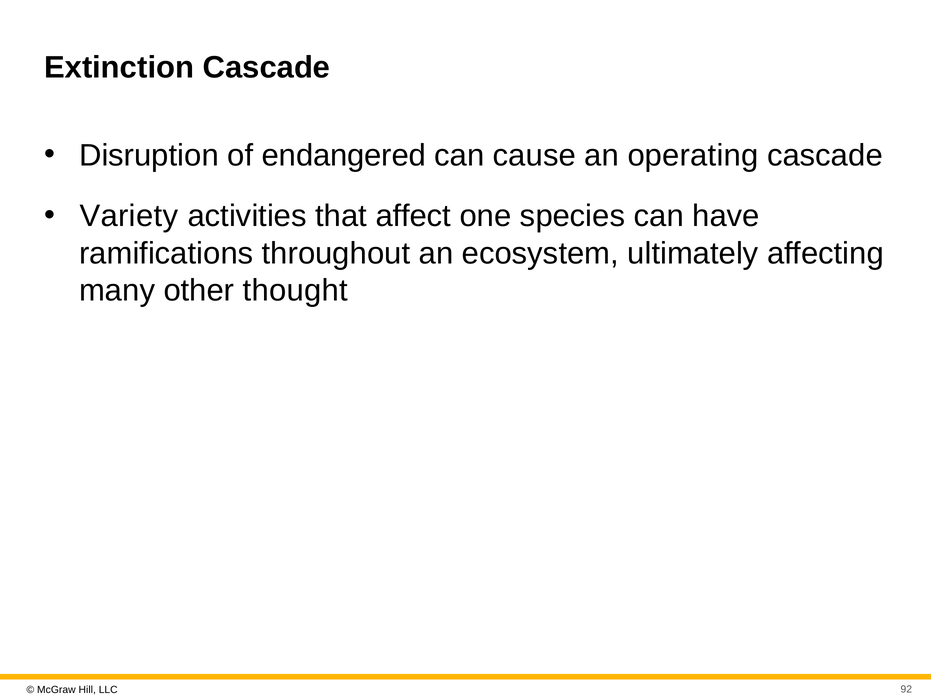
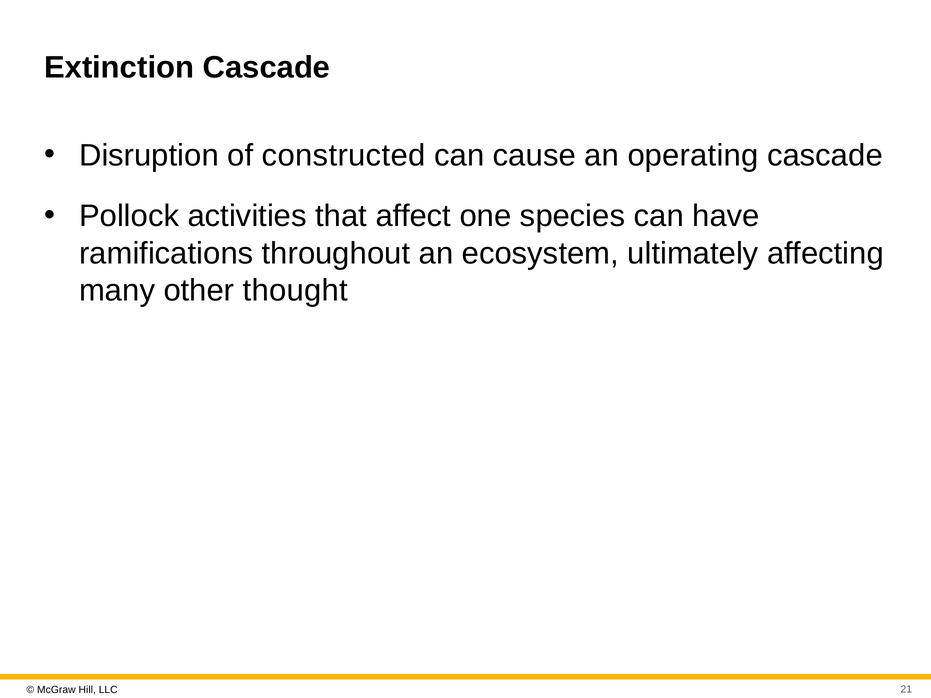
endangered: endangered -> constructed
Variety: Variety -> Pollock
92: 92 -> 21
